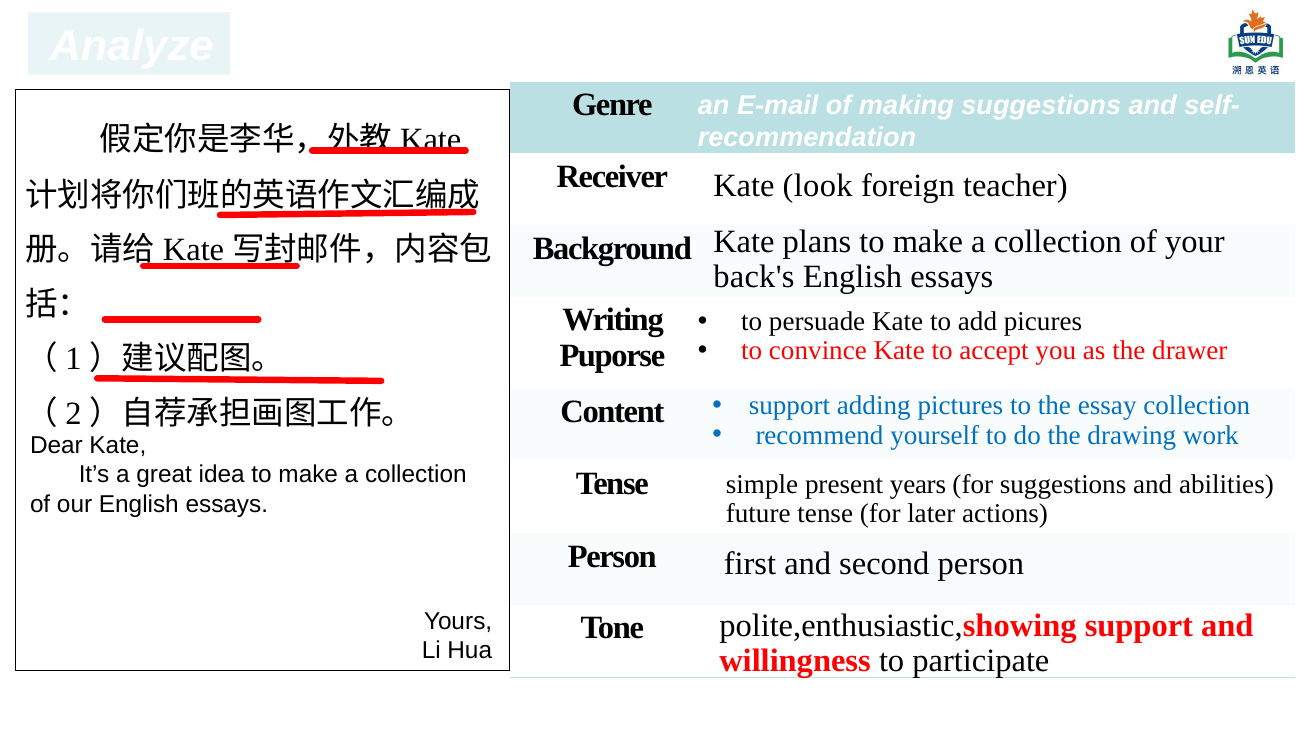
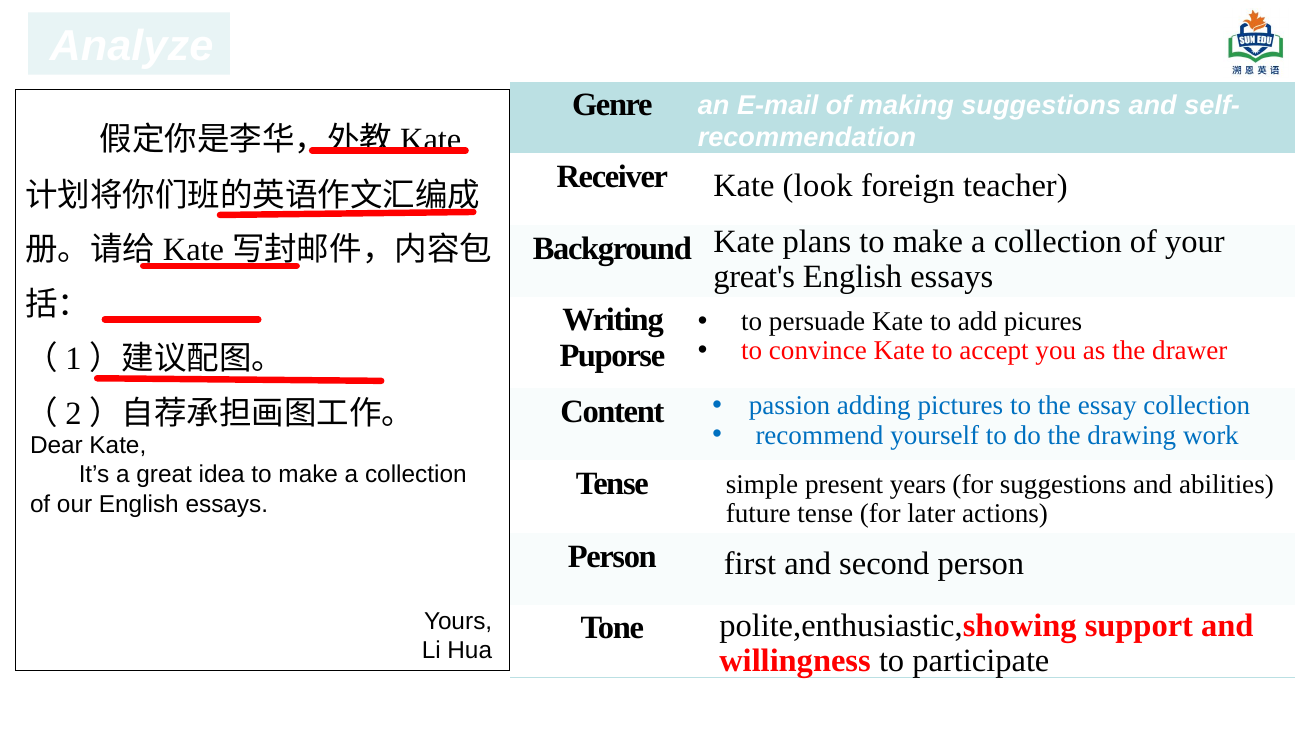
back's: back's -> great's
support at (789, 406): support -> passion
